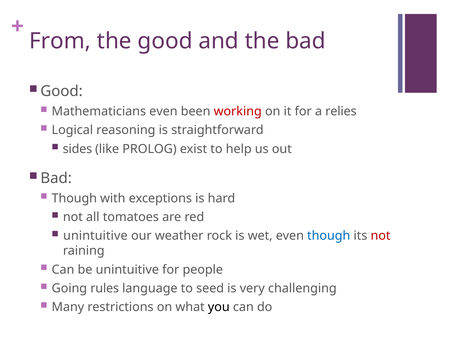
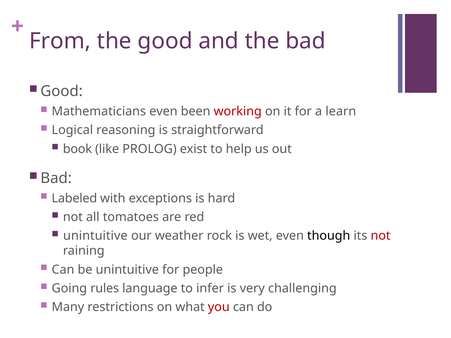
relies: relies -> learn
sides: sides -> book
Though at (74, 198): Though -> Labeled
though at (329, 236) colour: blue -> black
seed: seed -> infer
you colour: black -> red
